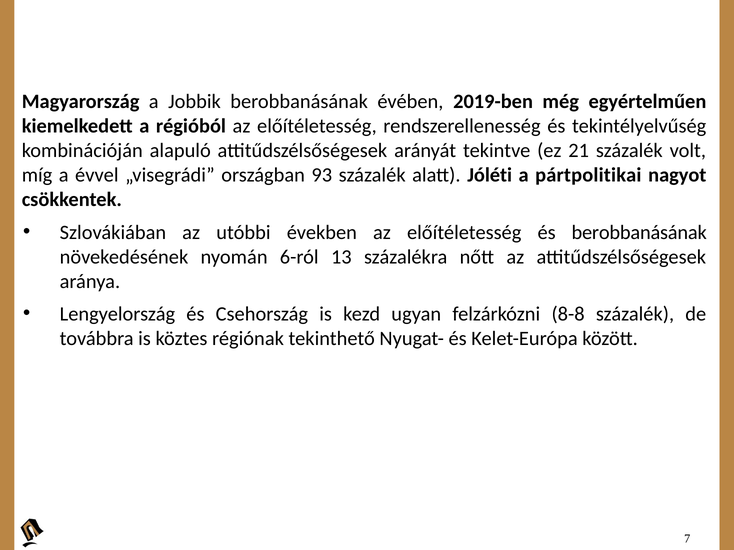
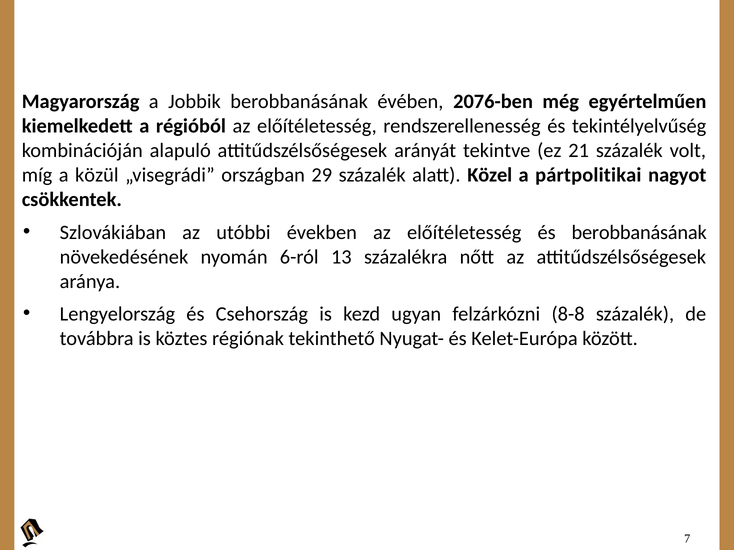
2019-ben: 2019-ben -> 2076-ben
évvel: évvel -> közül
93: 93 -> 29
Jóléti: Jóléti -> Közel
